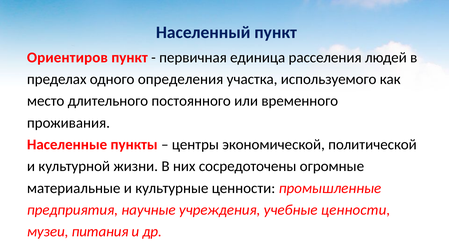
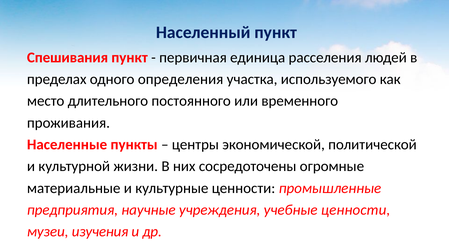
Ориентиров: Ориентиров -> Спешивания
питания: питания -> изучения
